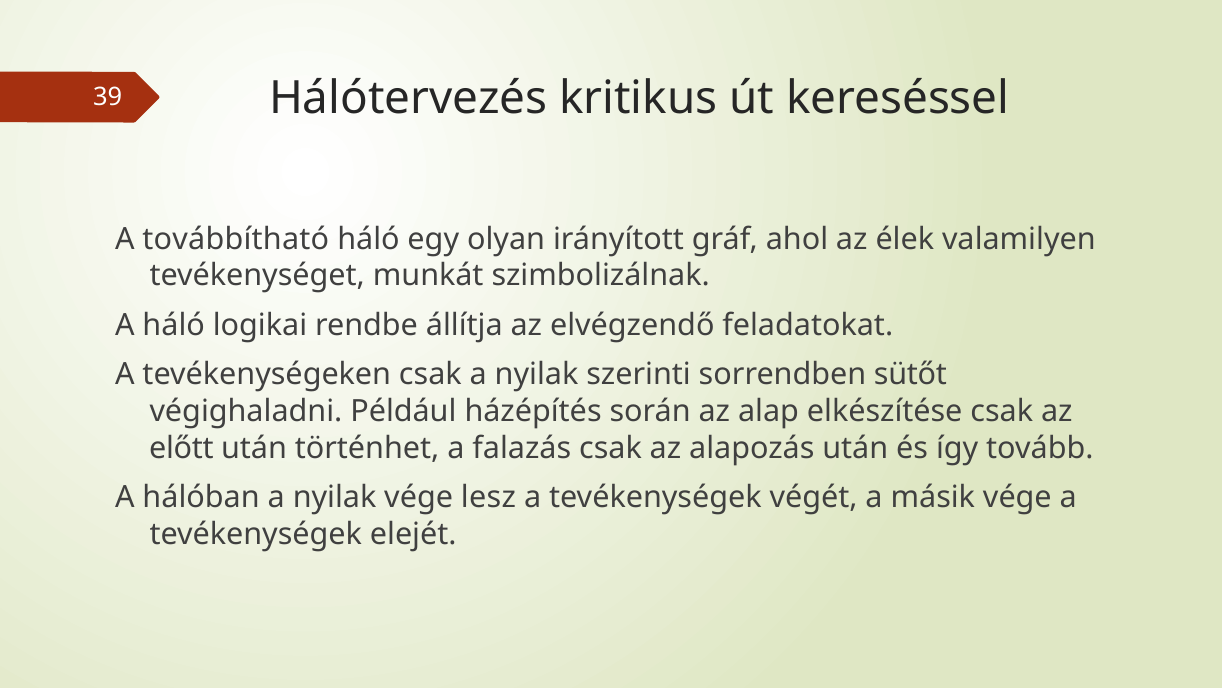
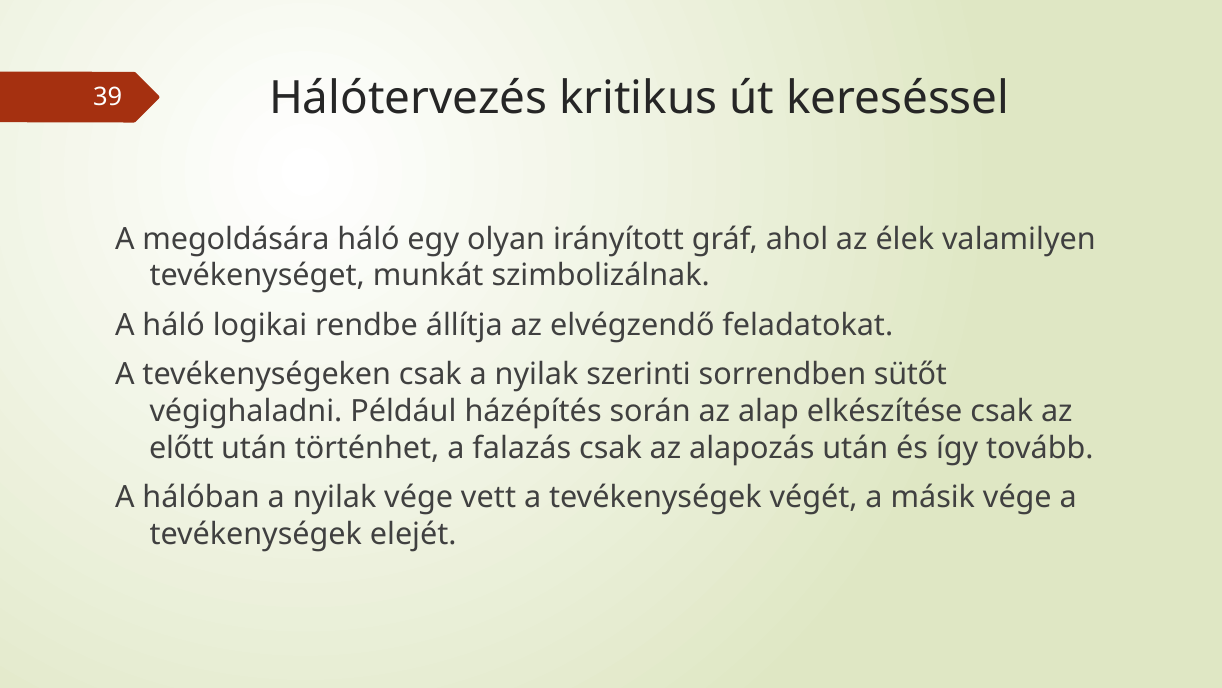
továbbítható: továbbítható -> megoldására
lesz: lesz -> vett
